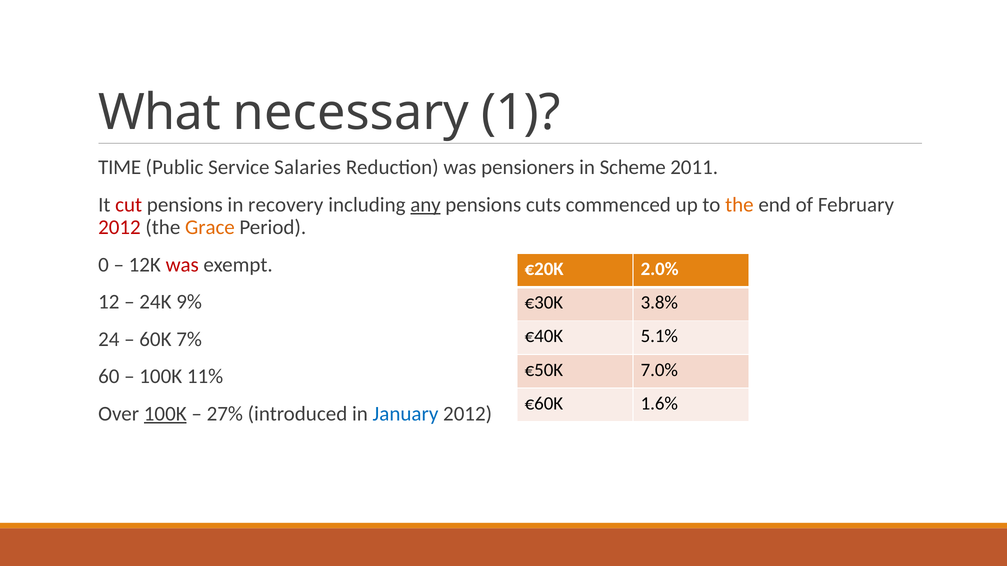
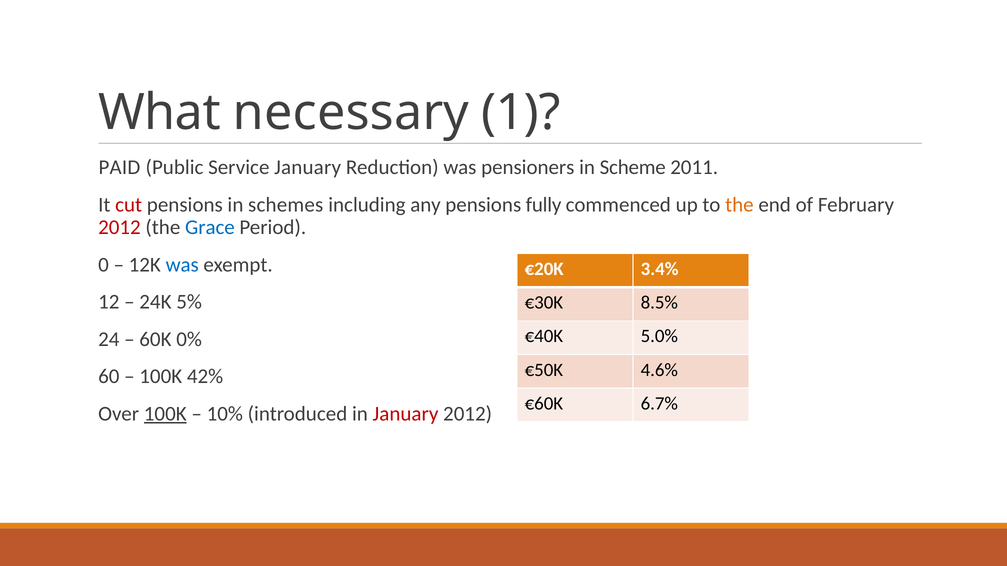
TIME: TIME -> PAID
Service Salaries: Salaries -> January
recovery: recovery -> schemes
any underline: present -> none
cuts: cuts -> fully
Grace colour: orange -> blue
was at (182, 265) colour: red -> blue
2.0%: 2.0% -> 3.4%
9%: 9% -> 5%
3.8%: 3.8% -> 8.5%
5.1%: 5.1% -> 5.0%
7%: 7% -> 0%
7.0%: 7.0% -> 4.6%
11%: 11% -> 42%
1.6%: 1.6% -> 6.7%
27%: 27% -> 10%
January at (405, 414) colour: blue -> red
